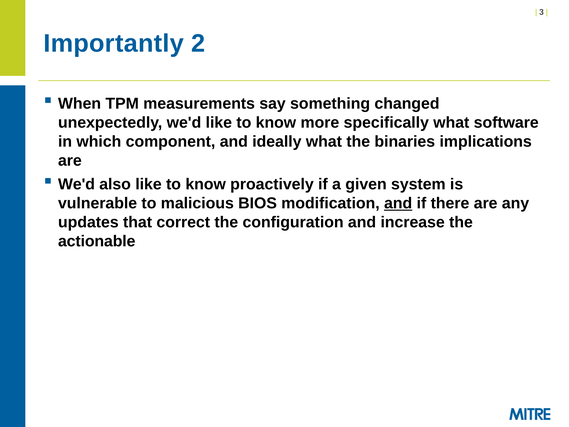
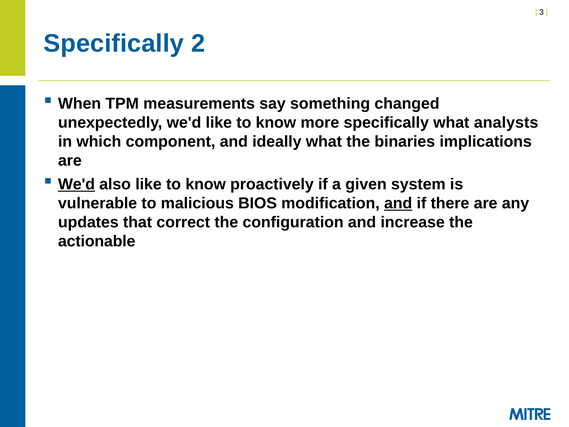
Importantly at (114, 43): Importantly -> Specifically
software: software -> analysts
We'd at (76, 184) underline: none -> present
